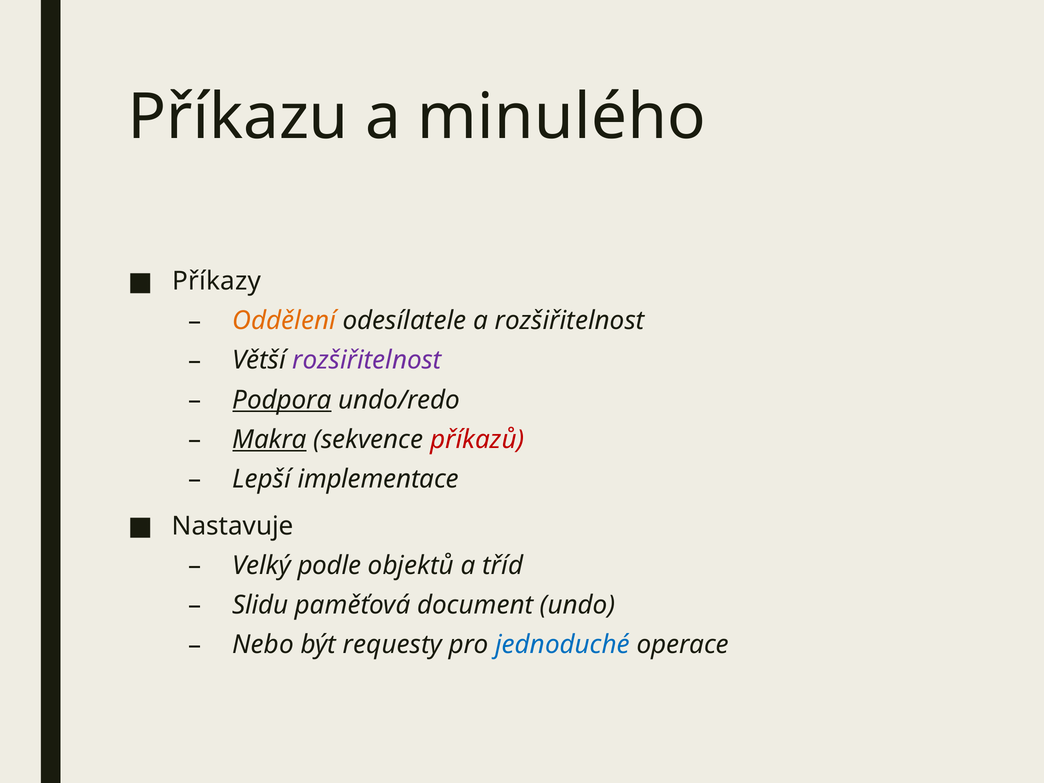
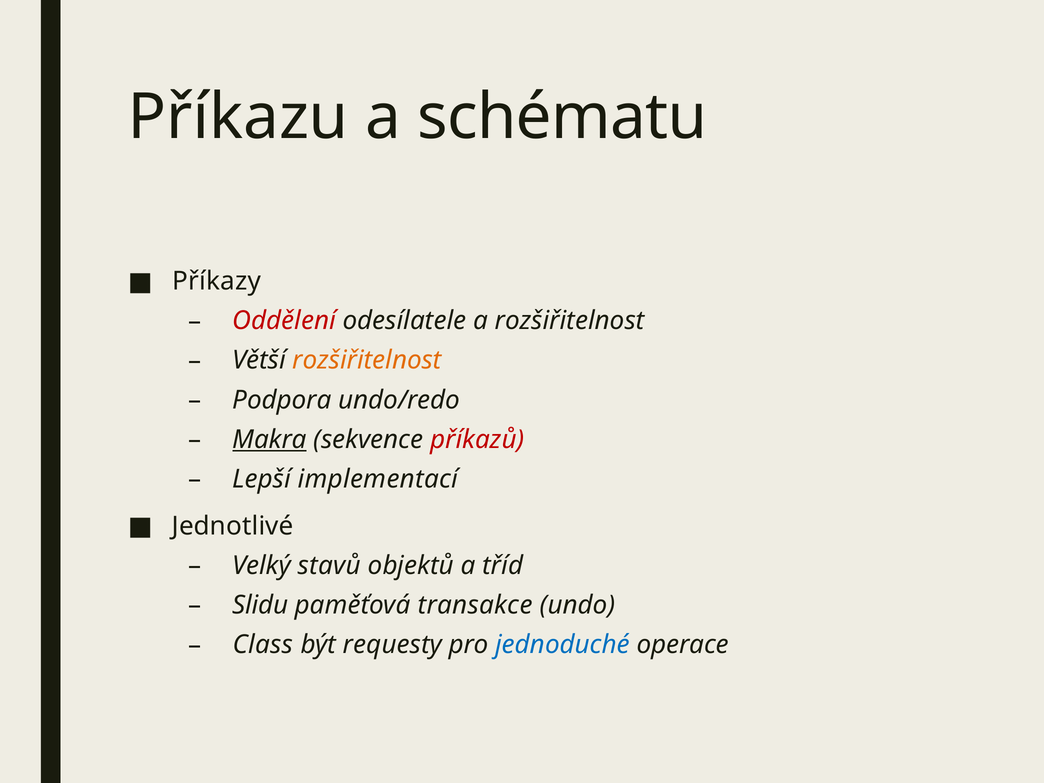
minulého: minulého -> schématu
Oddělení colour: orange -> red
rozšiřitelnost at (367, 360) colour: purple -> orange
Podpora underline: present -> none
implementace: implementace -> implementací
Nastavuje: Nastavuje -> Jednotlivé
podle: podle -> stavů
document: document -> transakce
Nebo: Nebo -> Class
